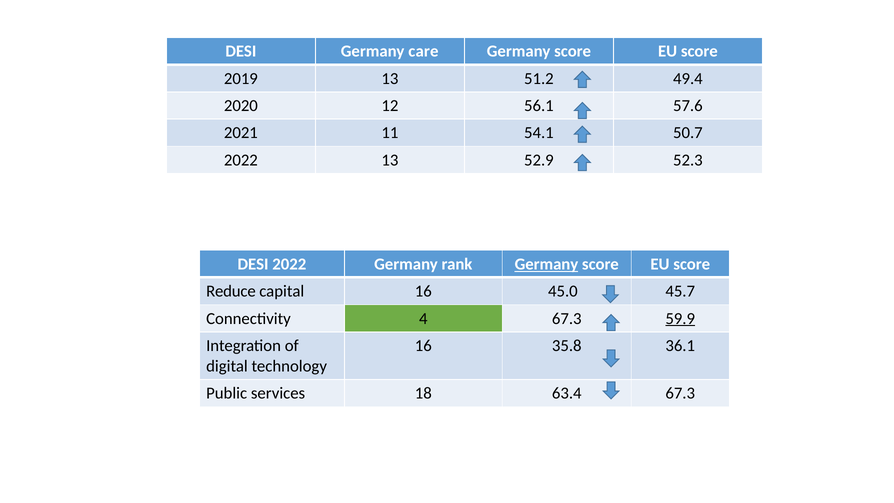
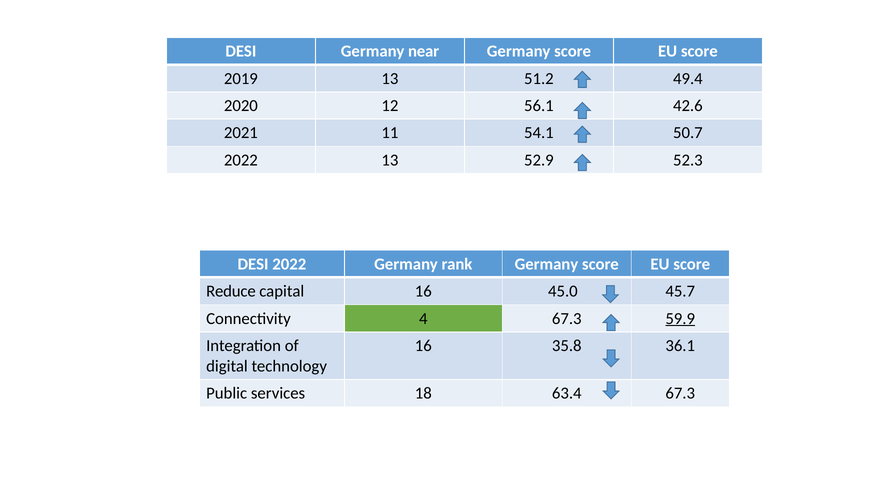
care: care -> near
57.6: 57.6 -> 42.6
Germany at (546, 264) underline: present -> none
